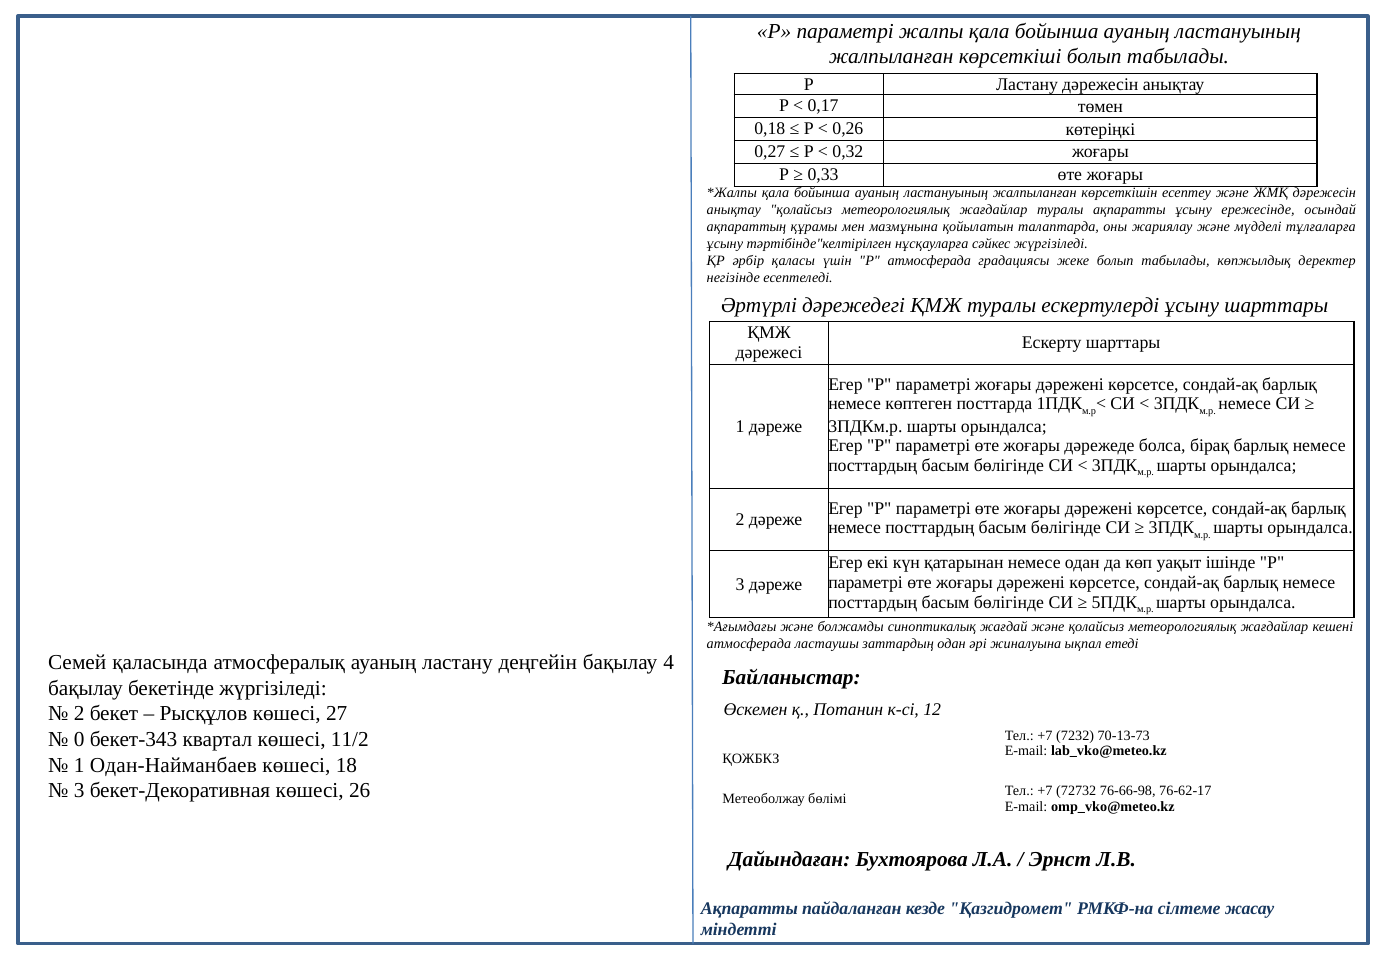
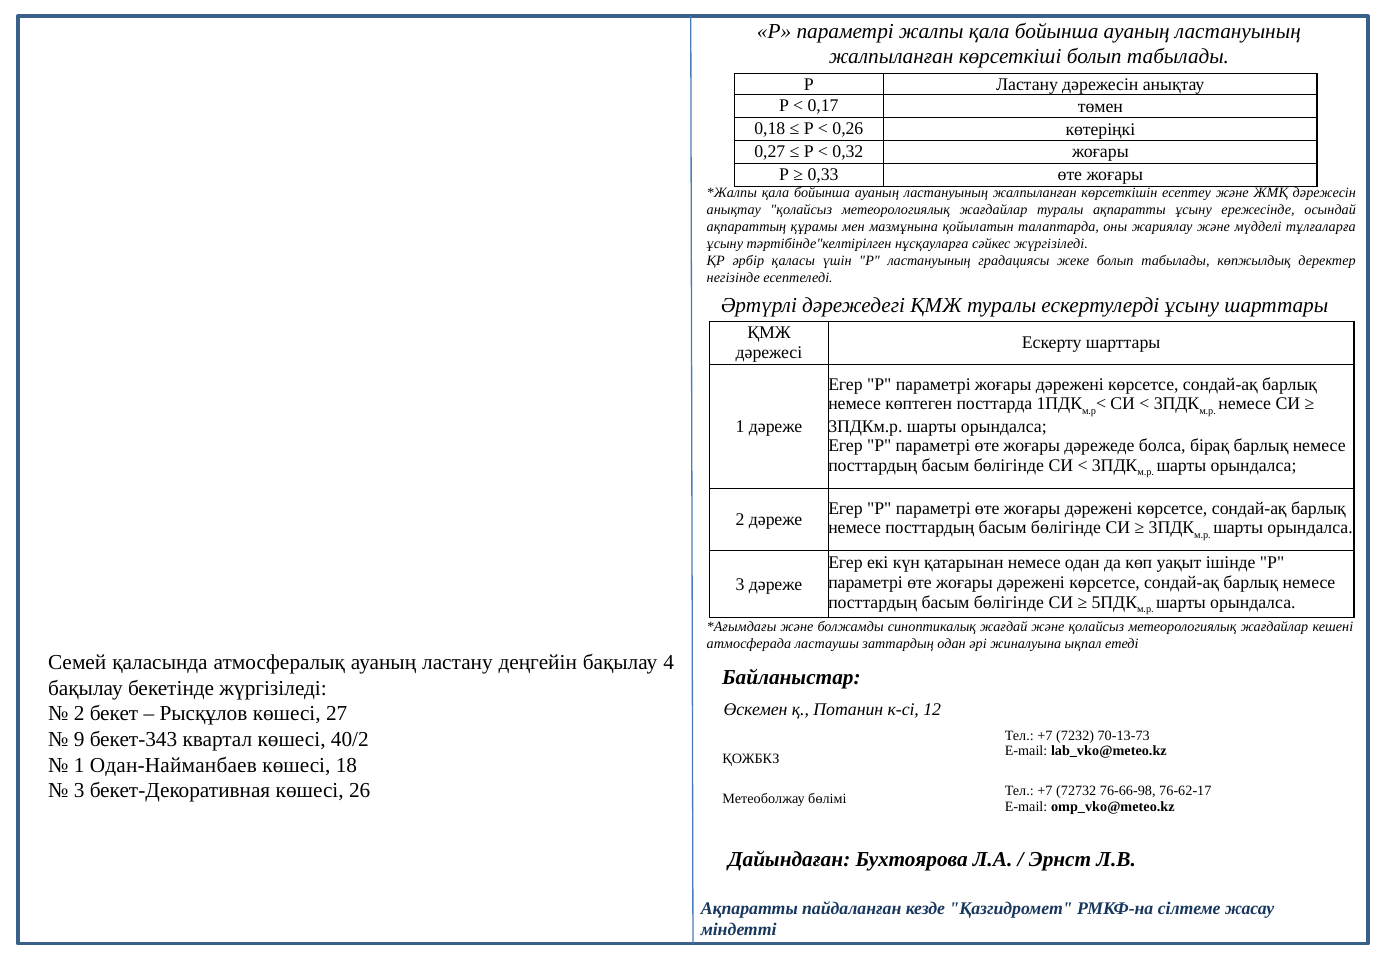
Р атмосферада: атмосферада -> ластануының
0: 0 -> 9
11/2: 11/2 -> 40/2
